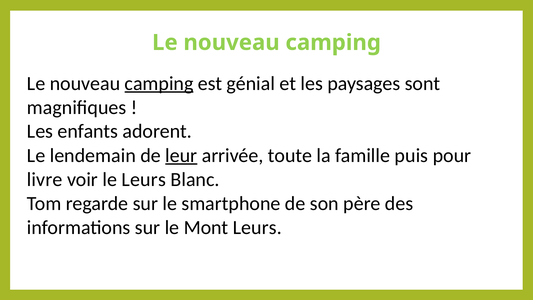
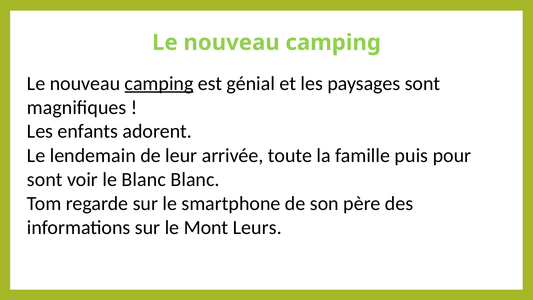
leur underline: present -> none
livre at (45, 179): livre -> sont
le Leurs: Leurs -> Blanc
